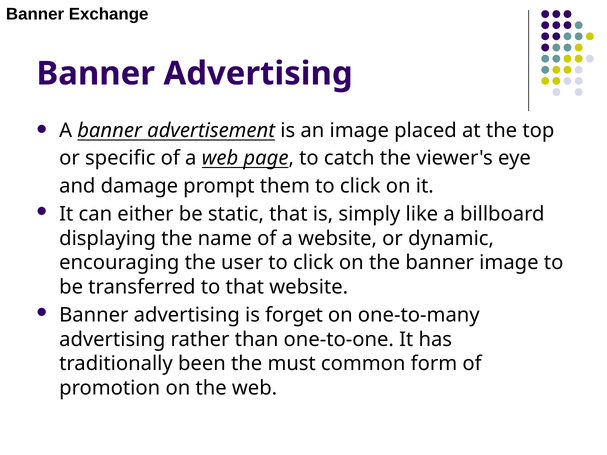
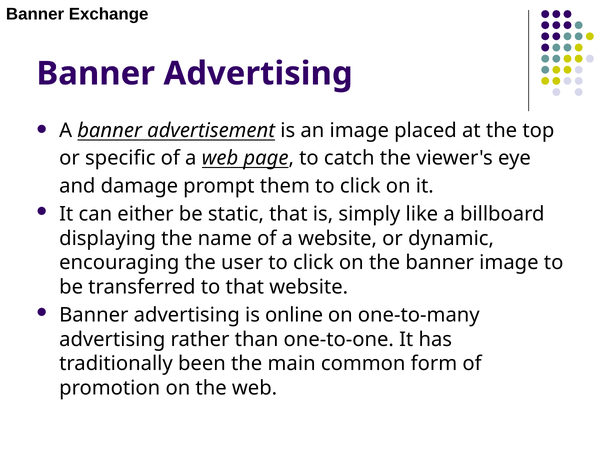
forget: forget -> online
must: must -> main
